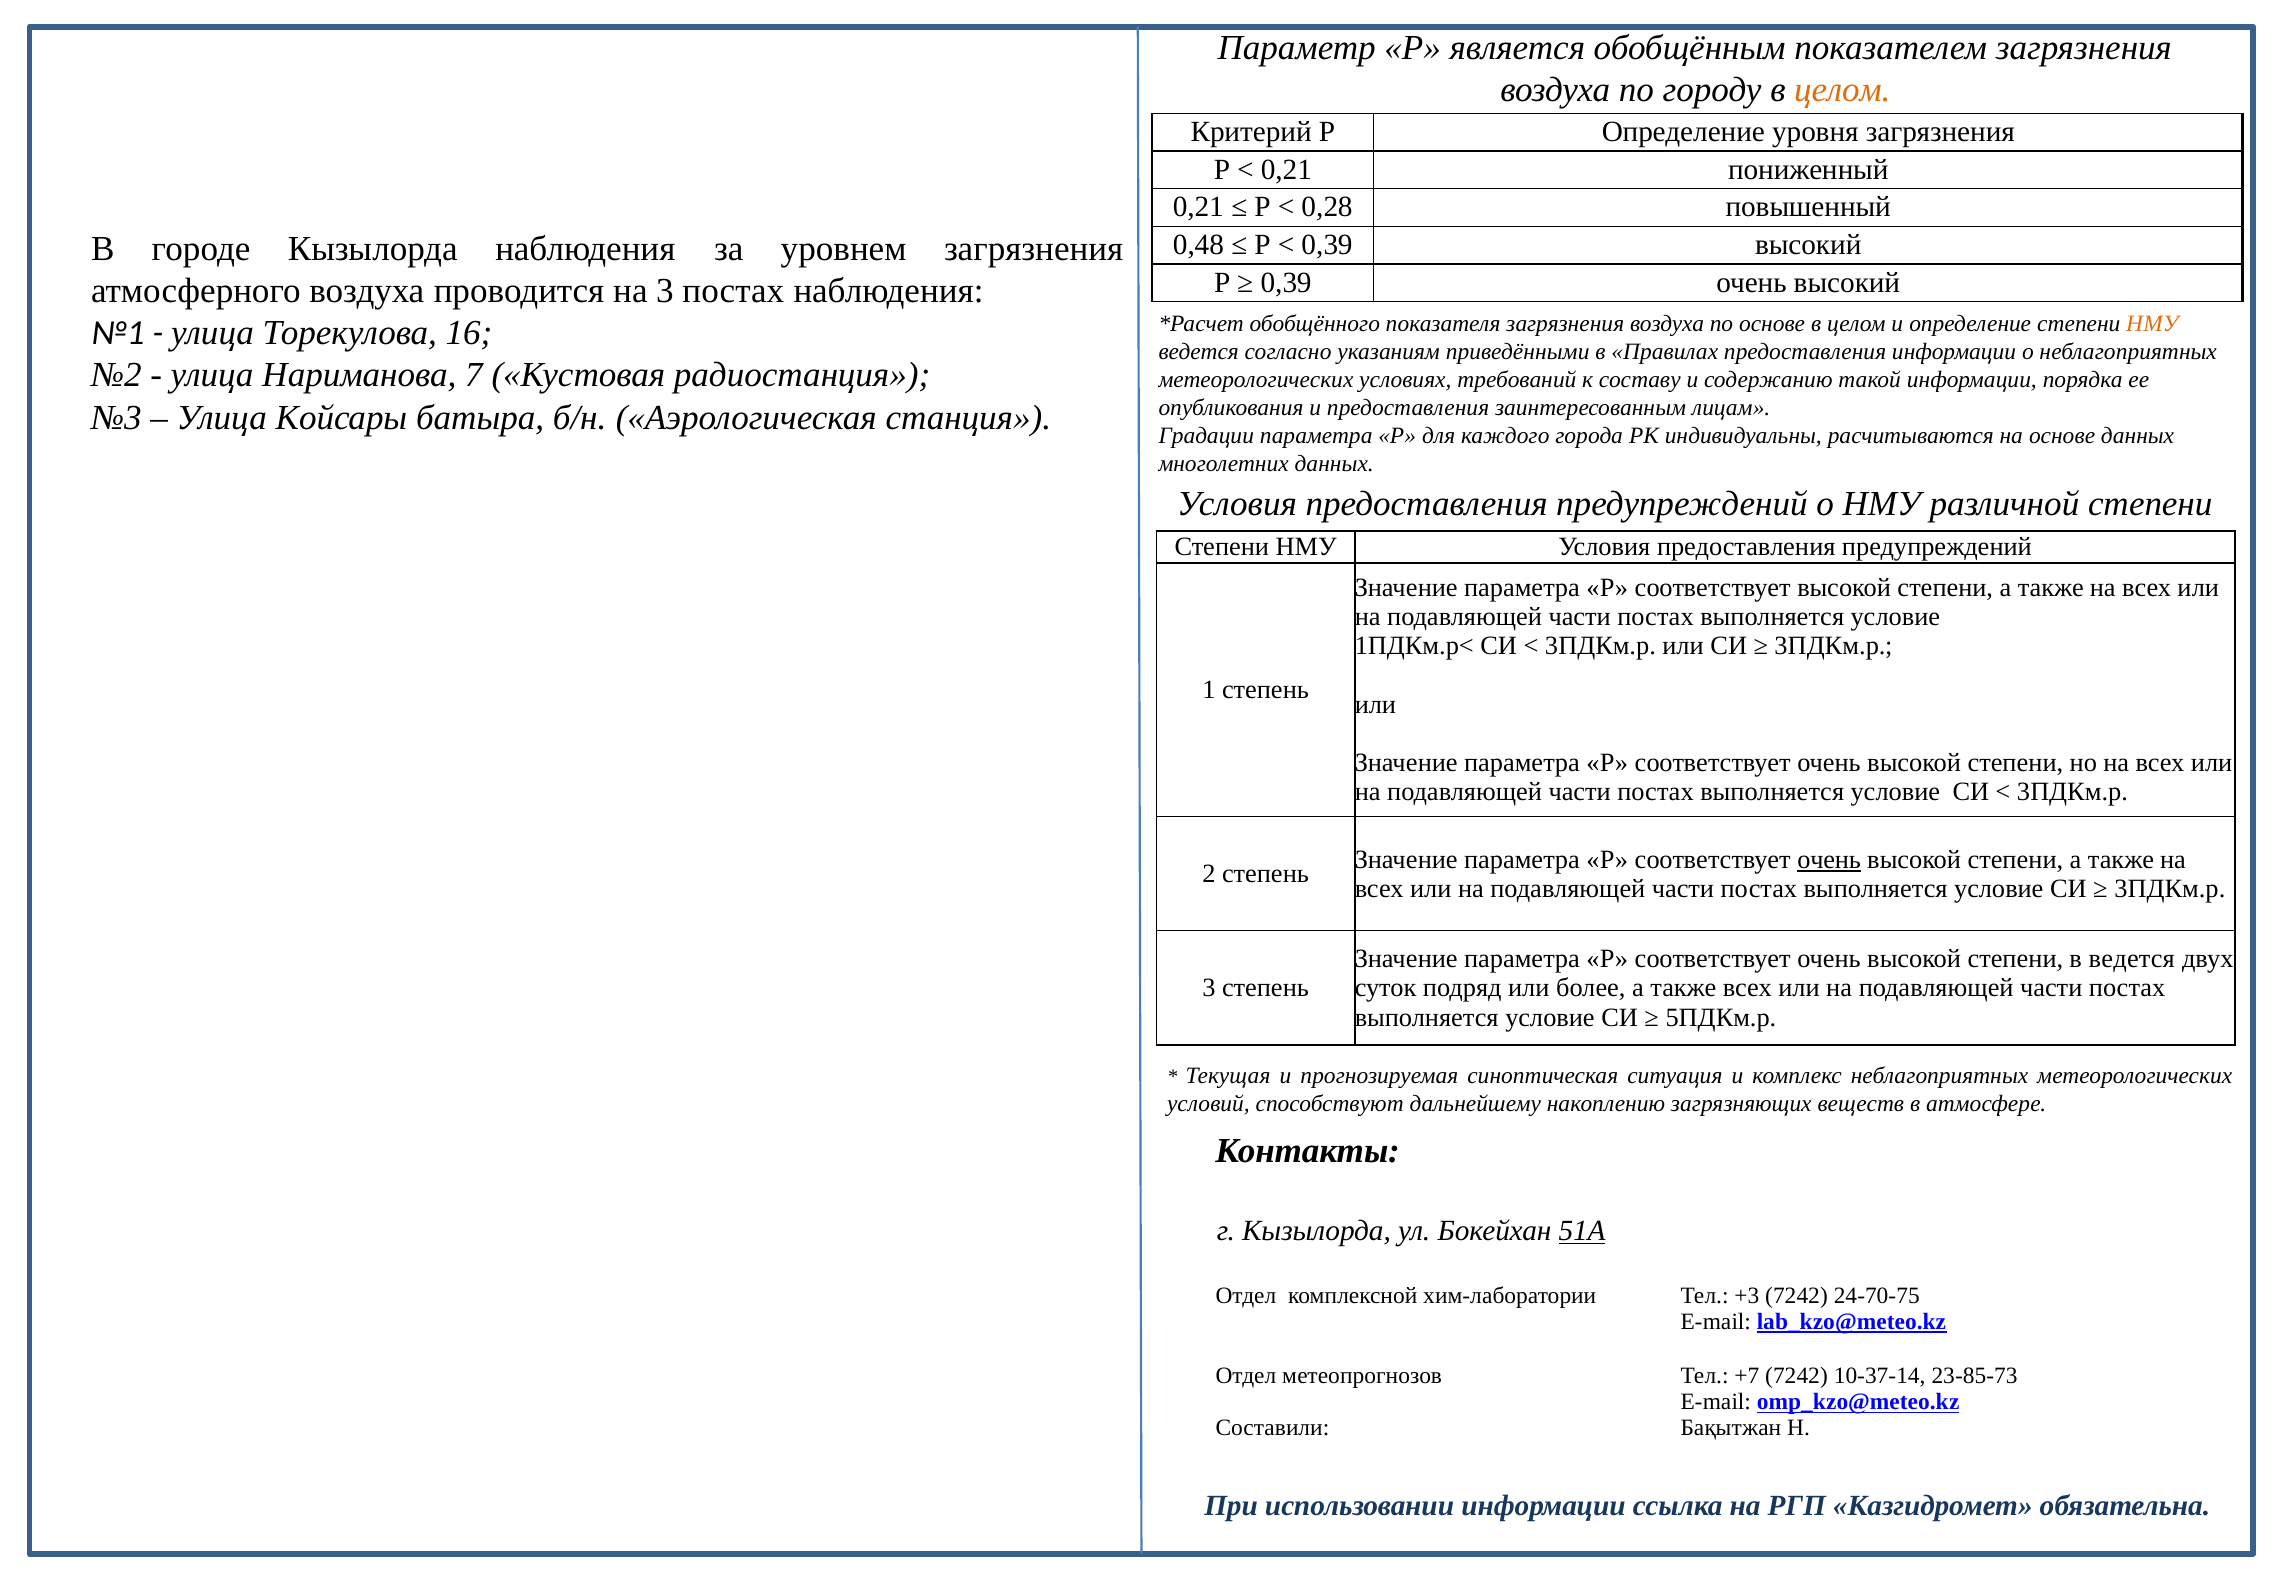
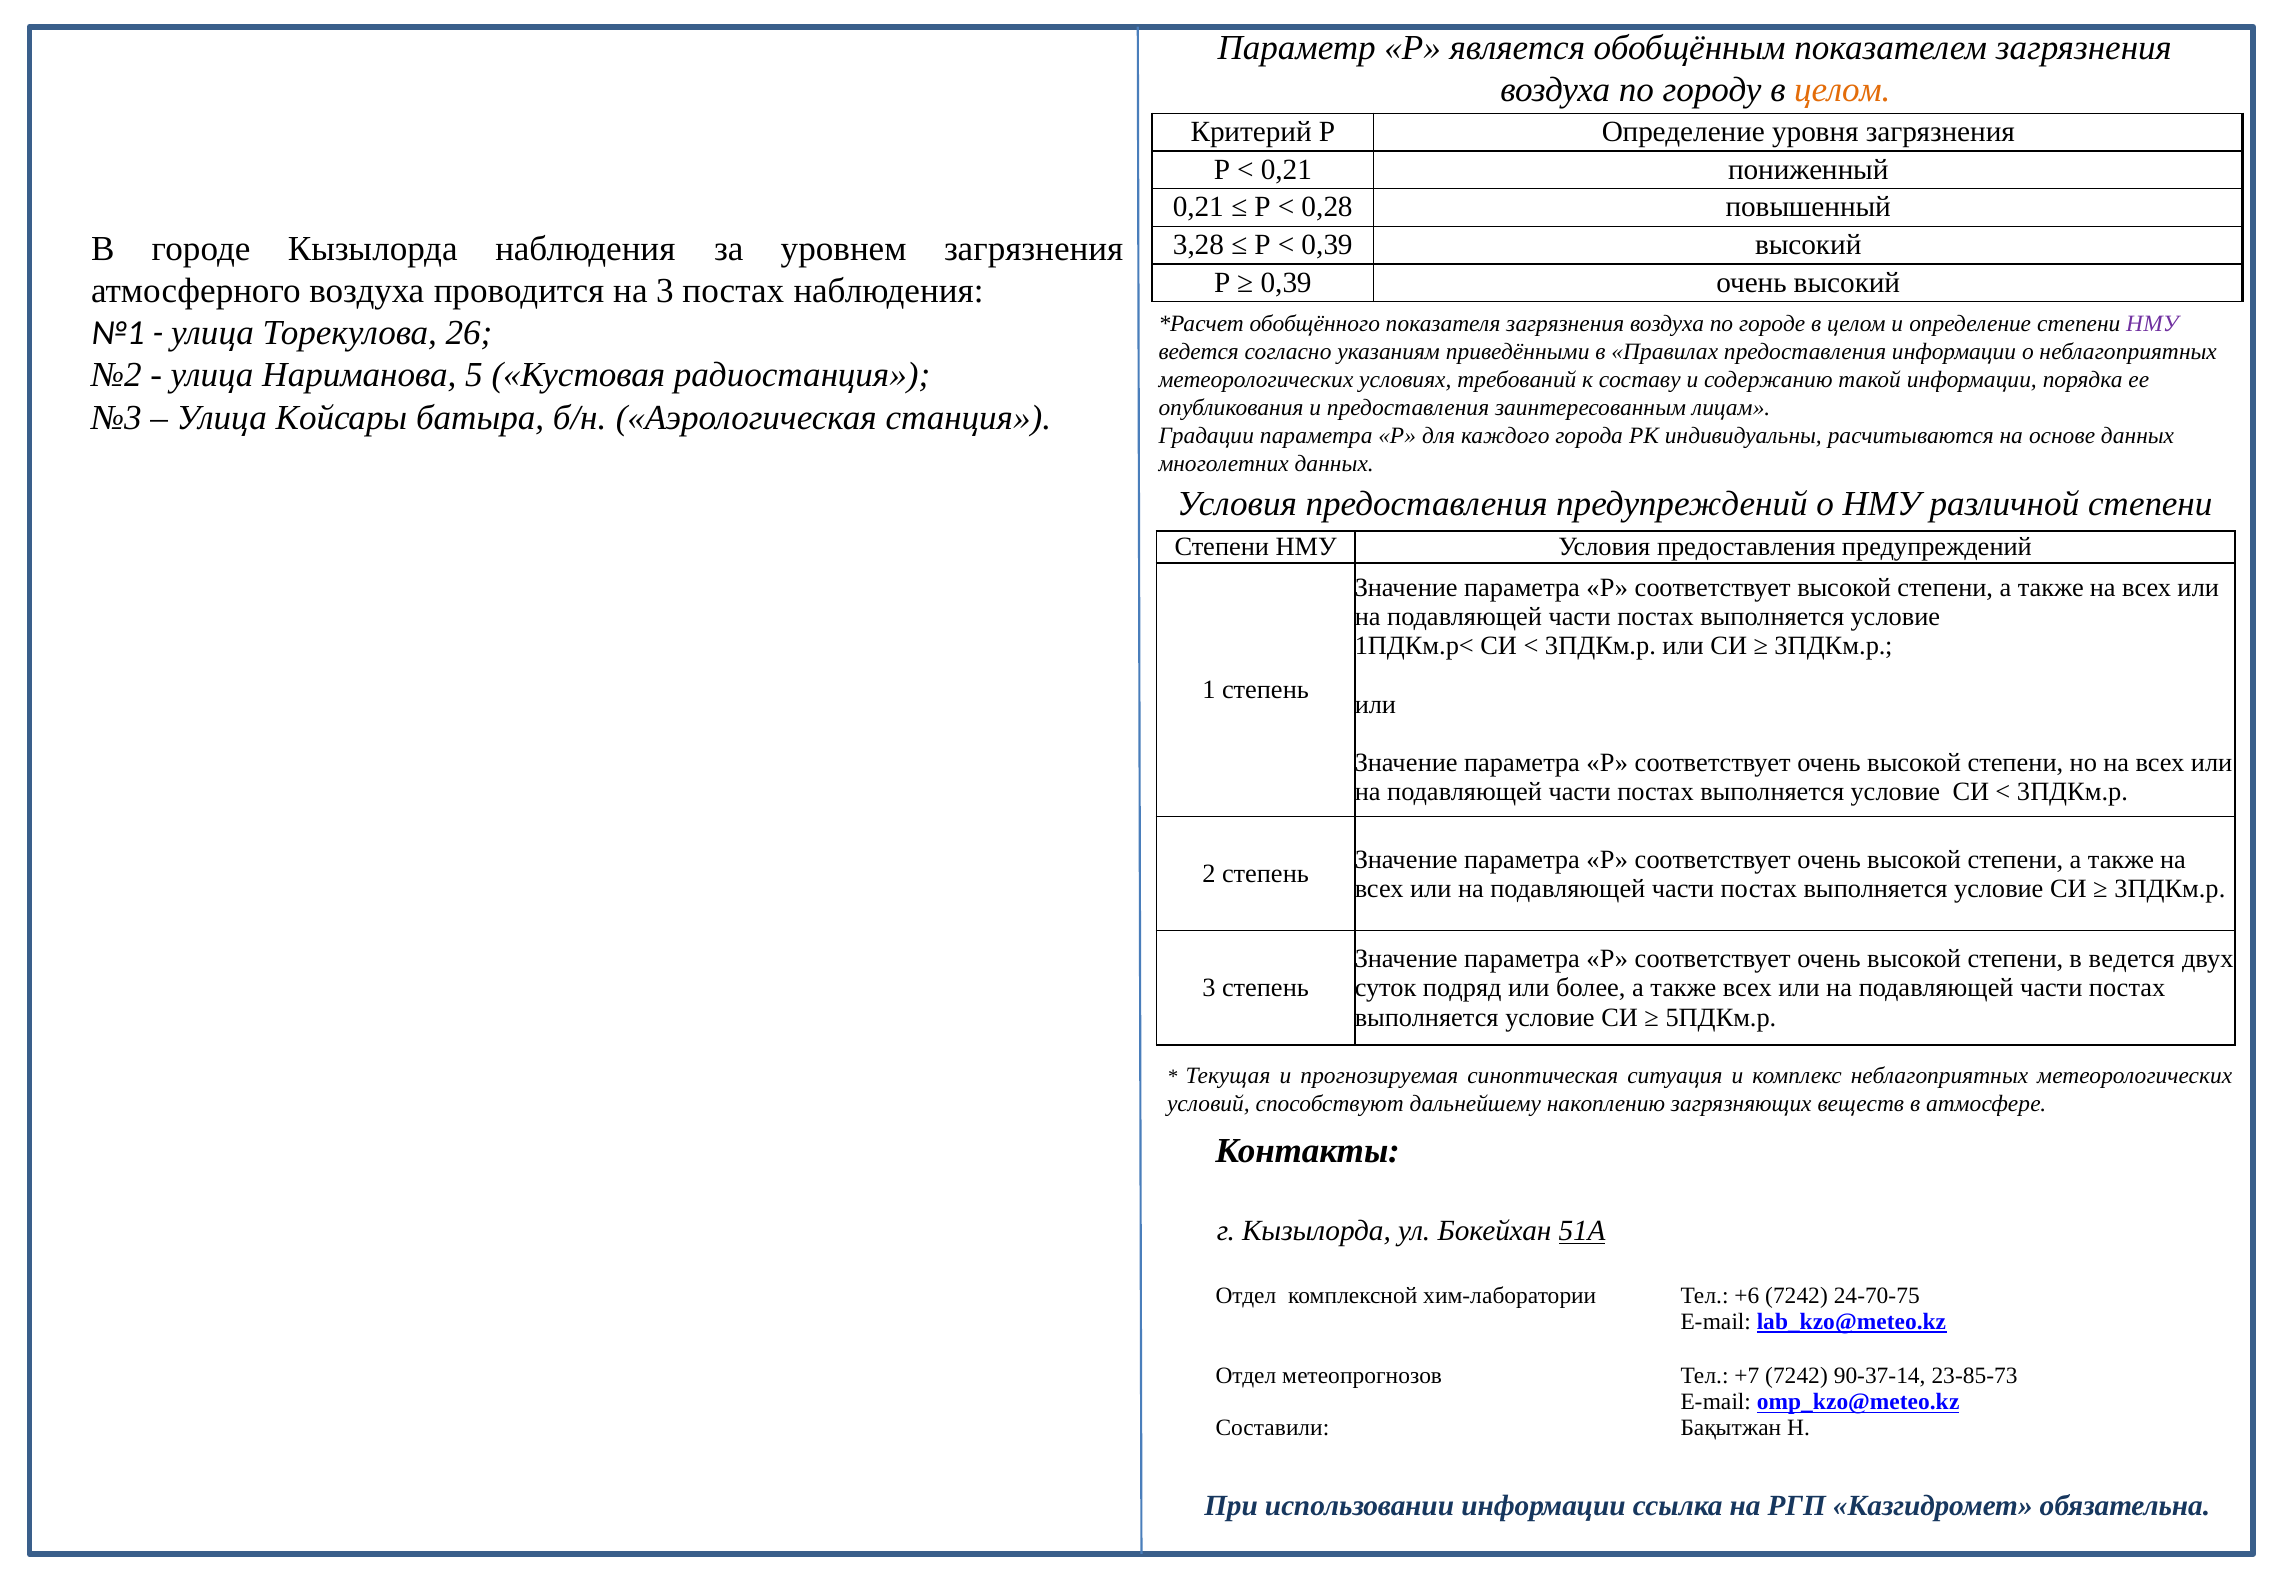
0,48: 0,48 -> 3,28
по основе: основе -> городе
НМУ at (2152, 324) colour: orange -> purple
16: 16 -> 26
7: 7 -> 5
очень at (1829, 859) underline: present -> none
+3: +3 -> +6
10-37-14: 10-37-14 -> 90-37-14
